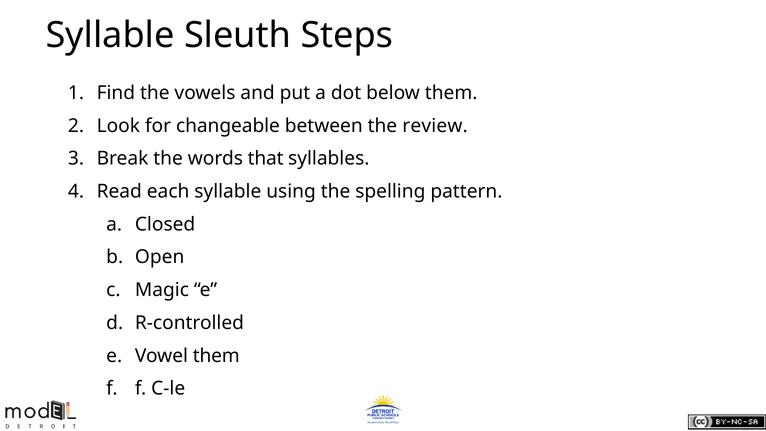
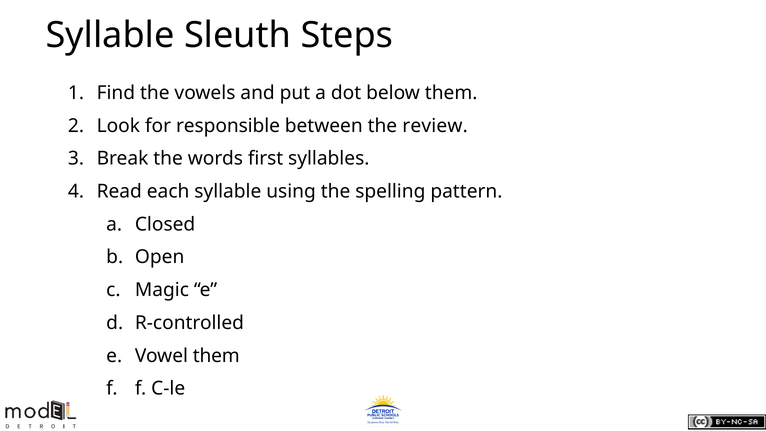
changeable: changeable -> responsible
that: that -> first
